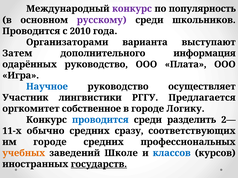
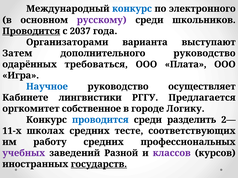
конкурс at (132, 9) colour: purple -> blue
популярность: популярность -> электронного
Проводится at (31, 31) underline: none -> present
2010: 2010 -> 2037
дополнительного информация: информация -> руководство
одарённых руководство: руководство -> требоваться
Участник: Участник -> Кабинете
обычно: обычно -> школах
сразу: сразу -> тесте
им городе: городе -> работу
учебных colour: orange -> purple
Школе: Школе -> Разной
классов colour: blue -> purple
